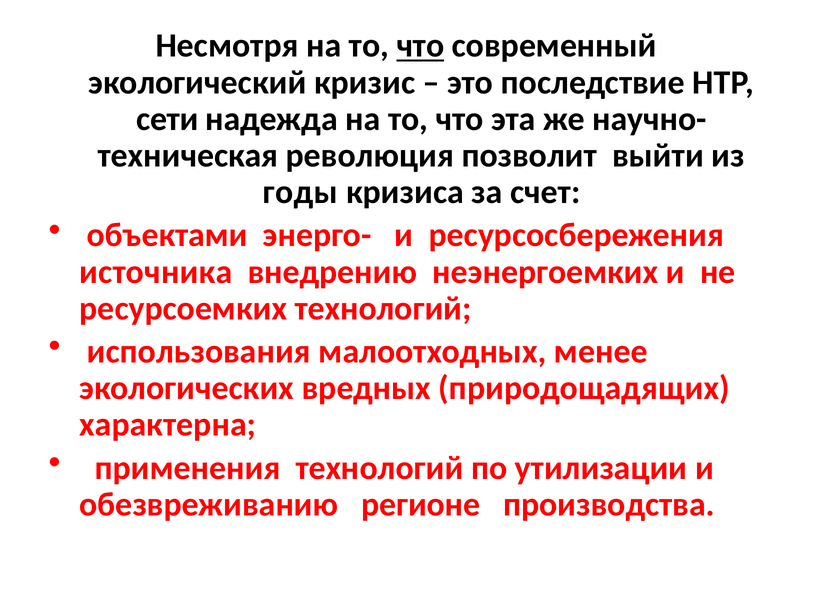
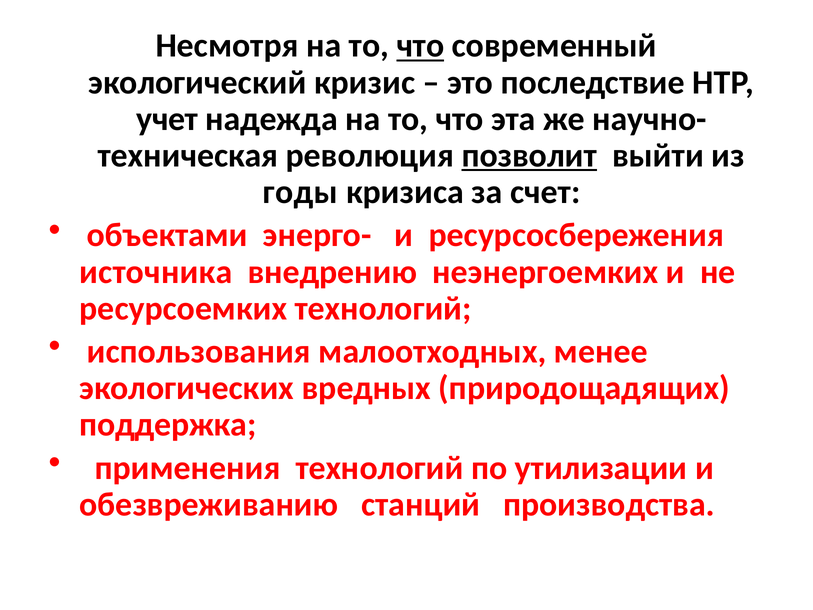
сети: сети -> учет
позволит underline: none -> present
характерна: характерна -> поддержка
регионе: регионе -> станций
